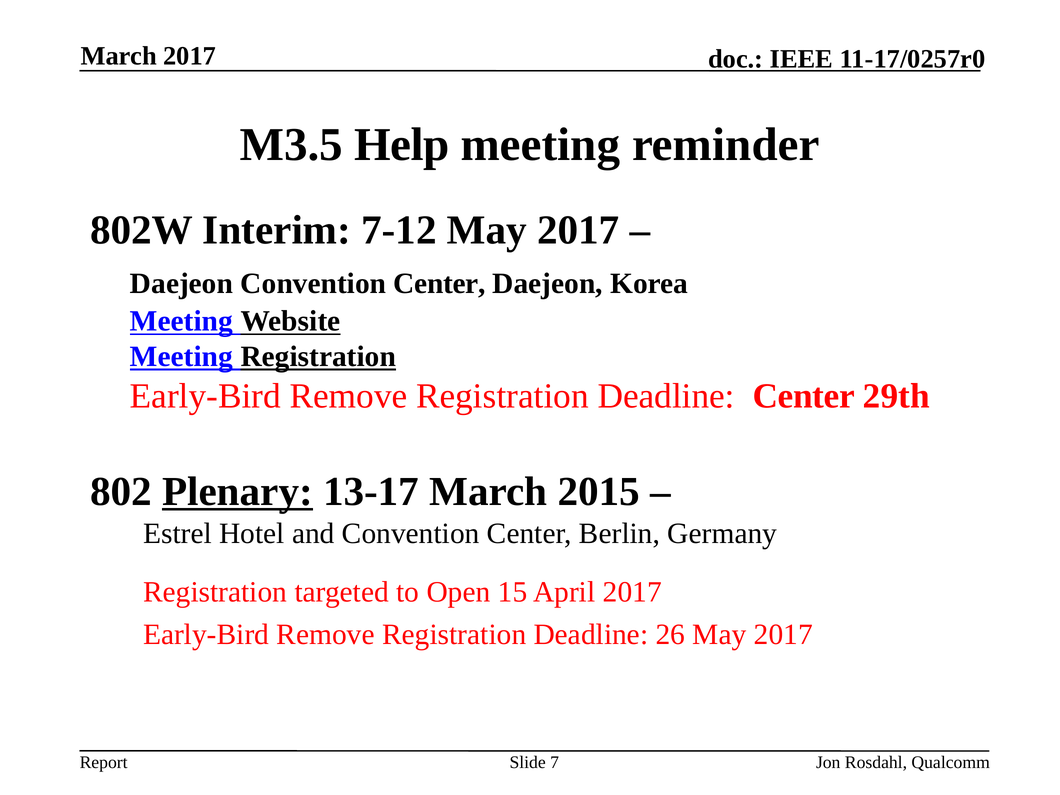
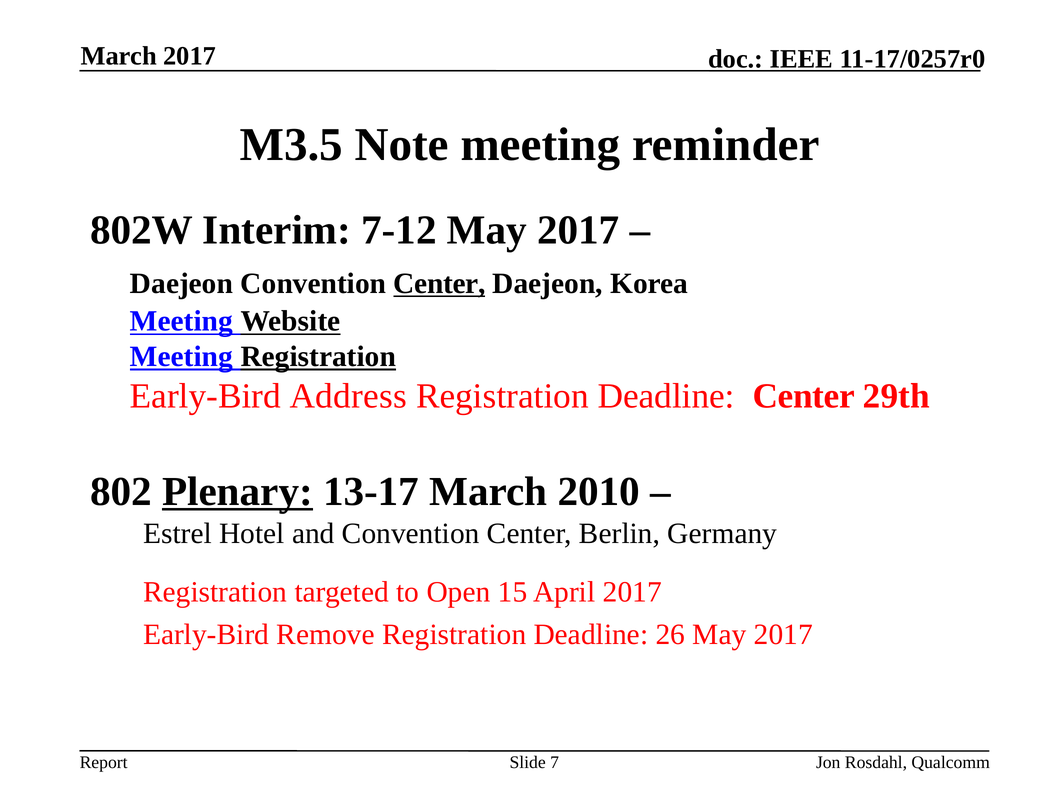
Help: Help -> Note
Center at (439, 283) underline: none -> present
Remove at (349, 396): Remove -> Address
2015: 2015 -> 2010
